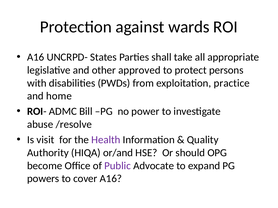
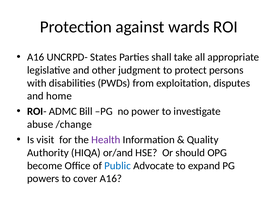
approved: approved -> judgment
practice: practice -> disputes
/resolve: /resolve -> /change
Public colour: purple -> blue
